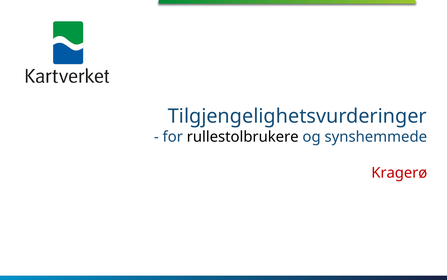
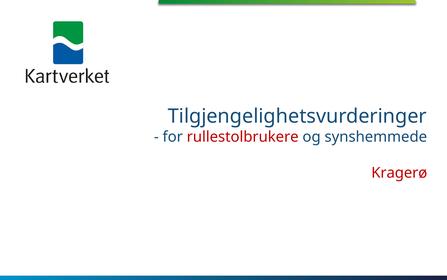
rullestolbrukere colour: black -> red
